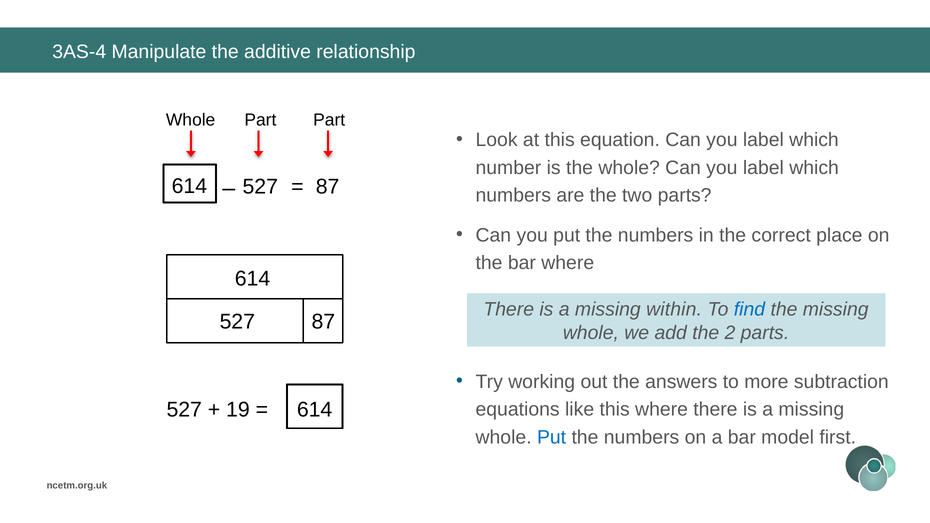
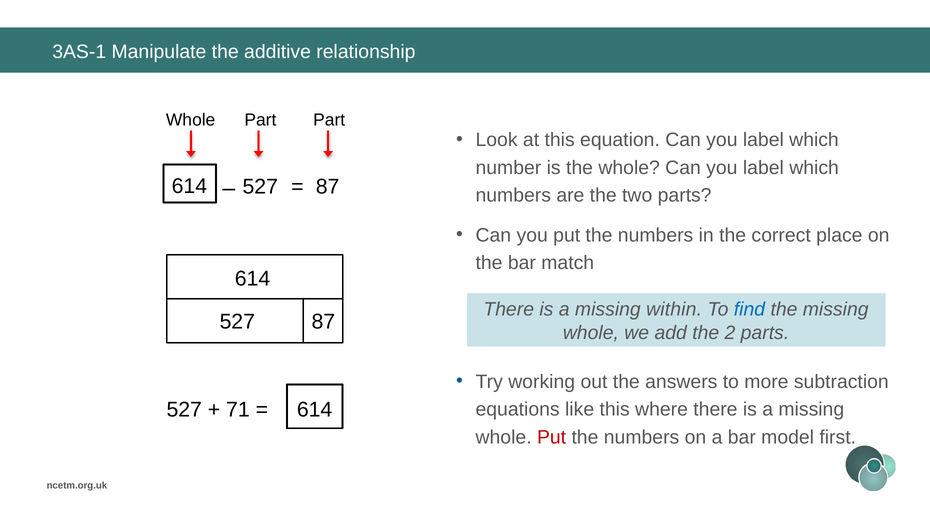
3AS-4: 3AS-4 -> 3AS-1
bar where: where -> match
19: 19 -> 71
Put at (552, 437) colour: blue -> red
